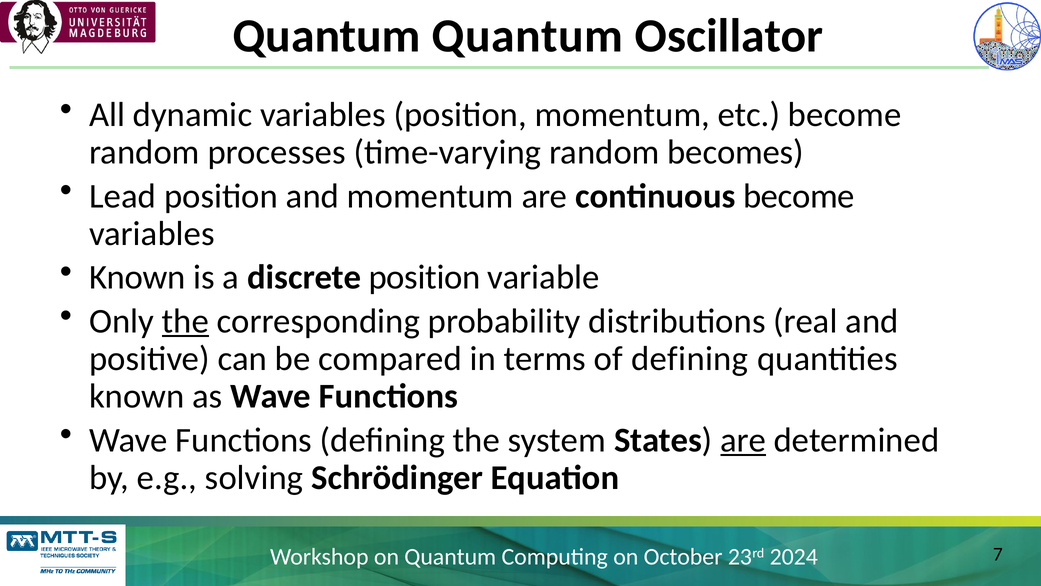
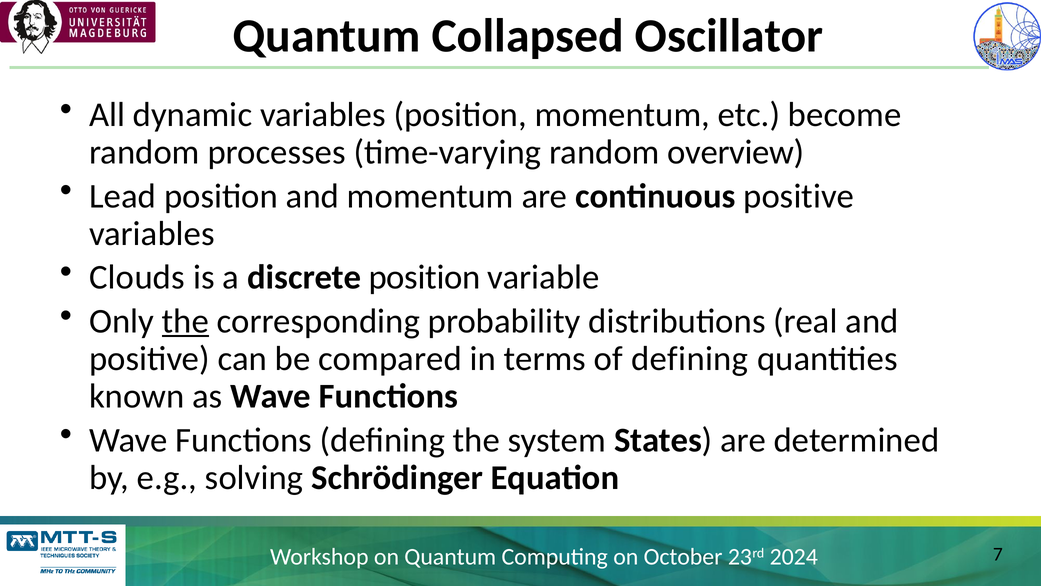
Quantum Quantum: Quantum -> Collapsed
becomes: becomes -> overview
continuous become: become -> positive
Known at (137, 278): Known -> Clouds
are at (743, 440) underline: present -> none
